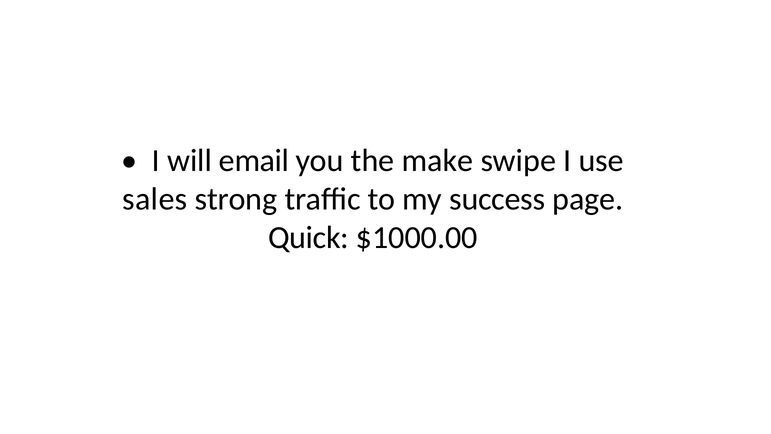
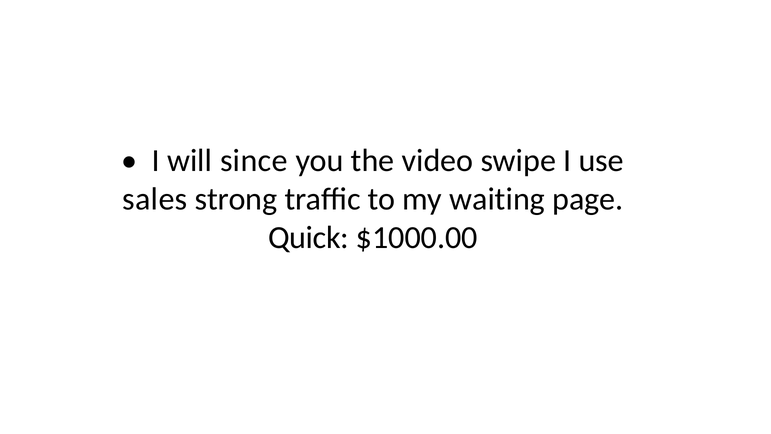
email: email -> since
make: make -> video
success: success -> waiting
